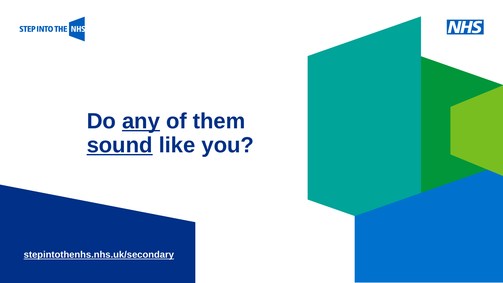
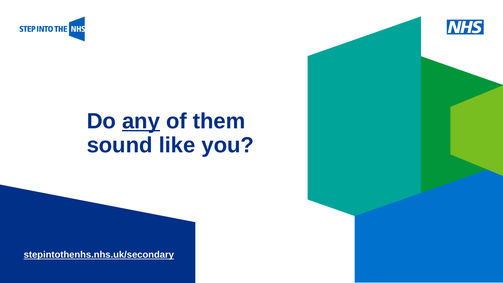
sound underline: present -> none
